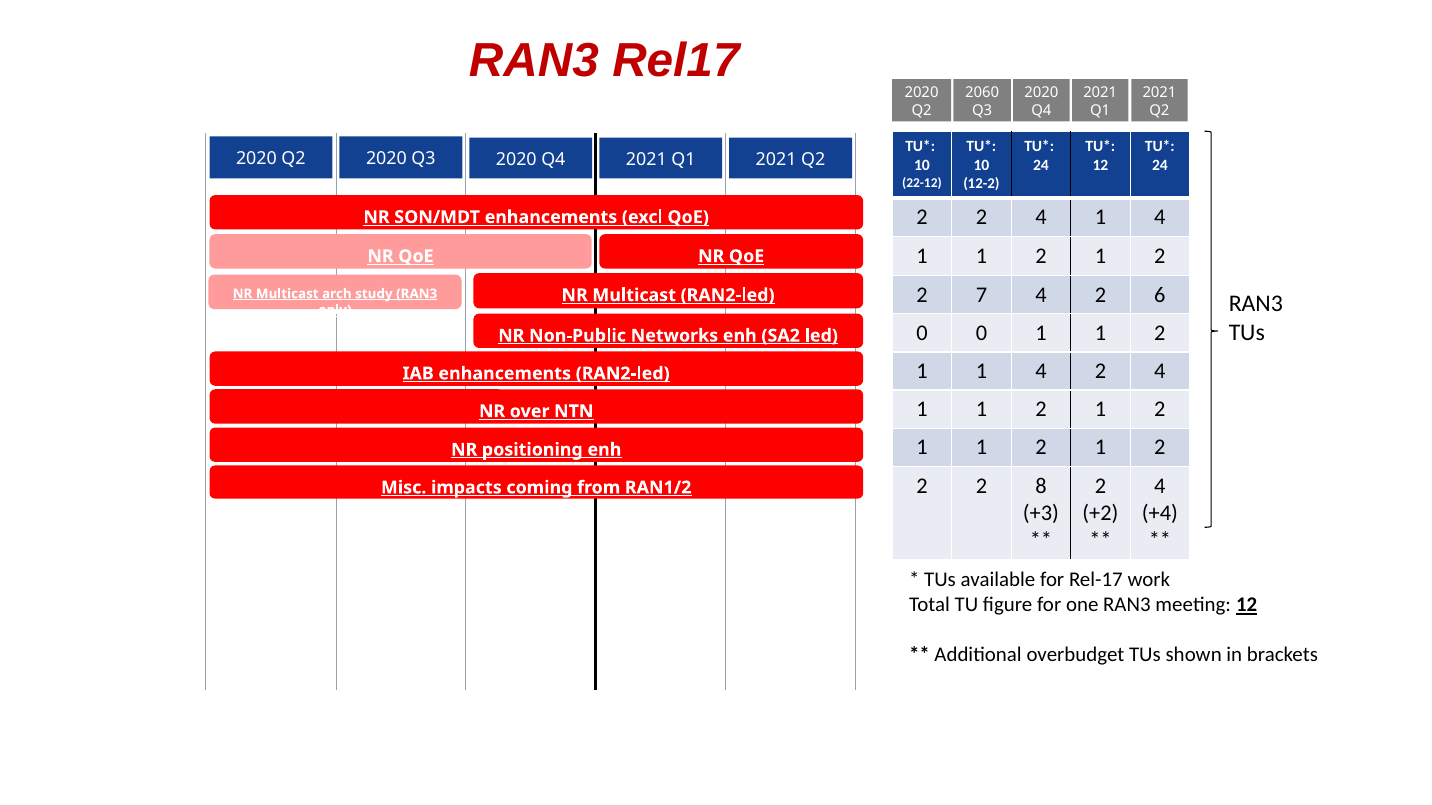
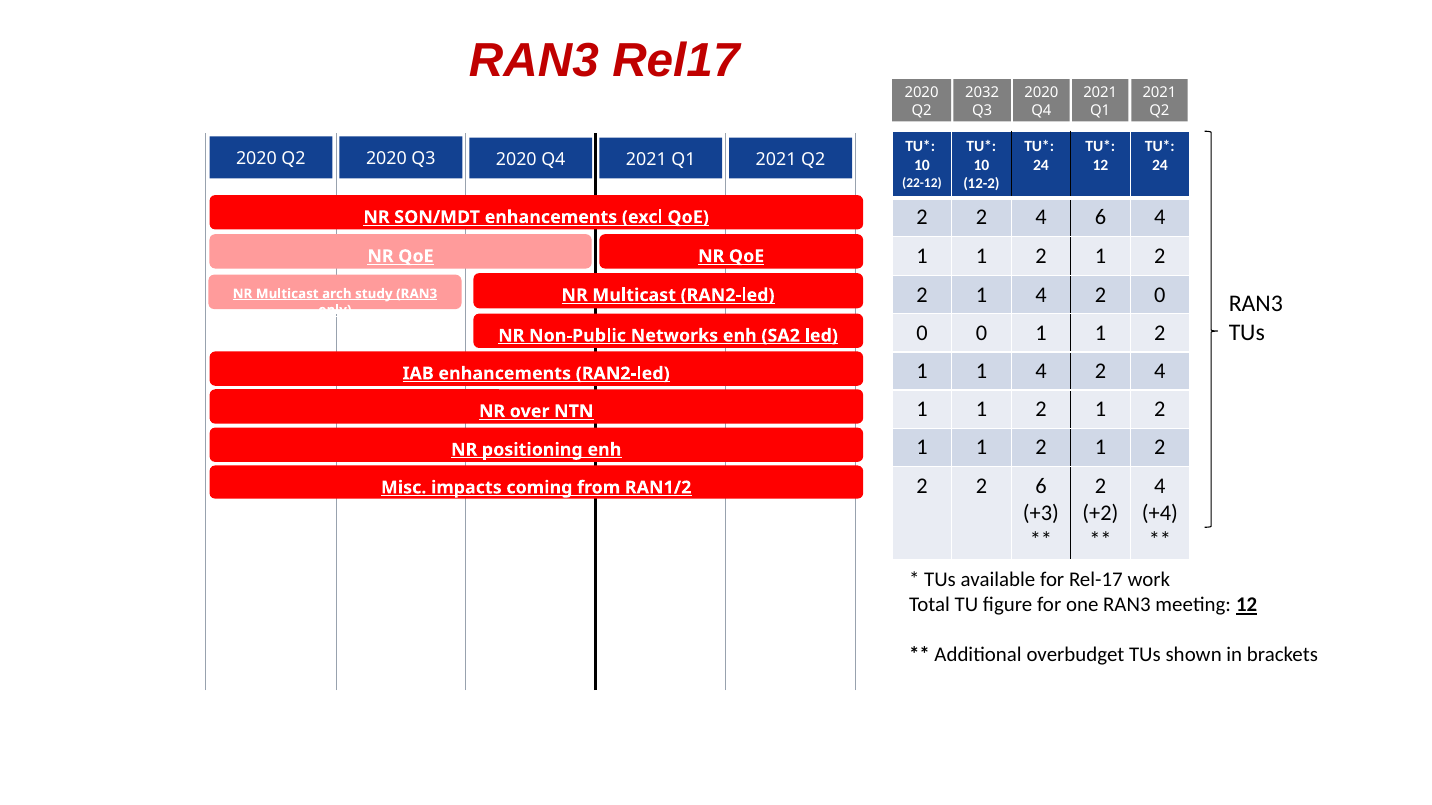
2060: 2060 -> 2032
2 2 4 1: 1 -> 6
7 at (981, 295): 7 -> 1
2 6: 6 -> 0
2 8: 8 -> 6
